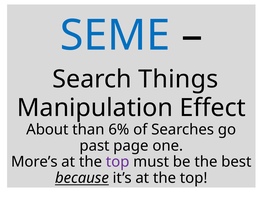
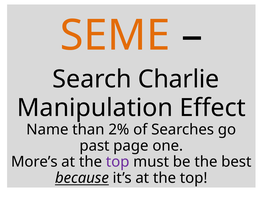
SEME colour: blue -> orange
Things: Things -> Charlie
About: About -> Name
6%: 6% -> 2%
